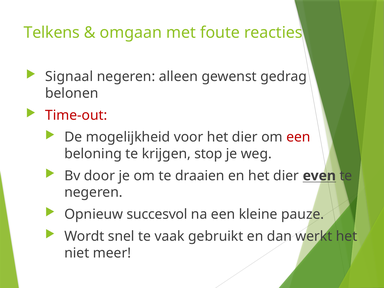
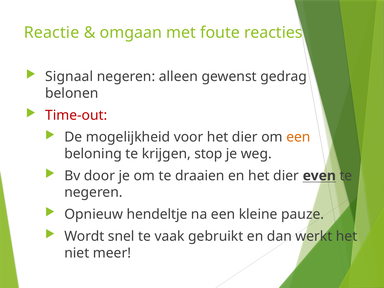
Telkens: Telkens -> Reactie
een at (298, 137) colour: red -> orange
succesvol: succesvol -> hendeltje
